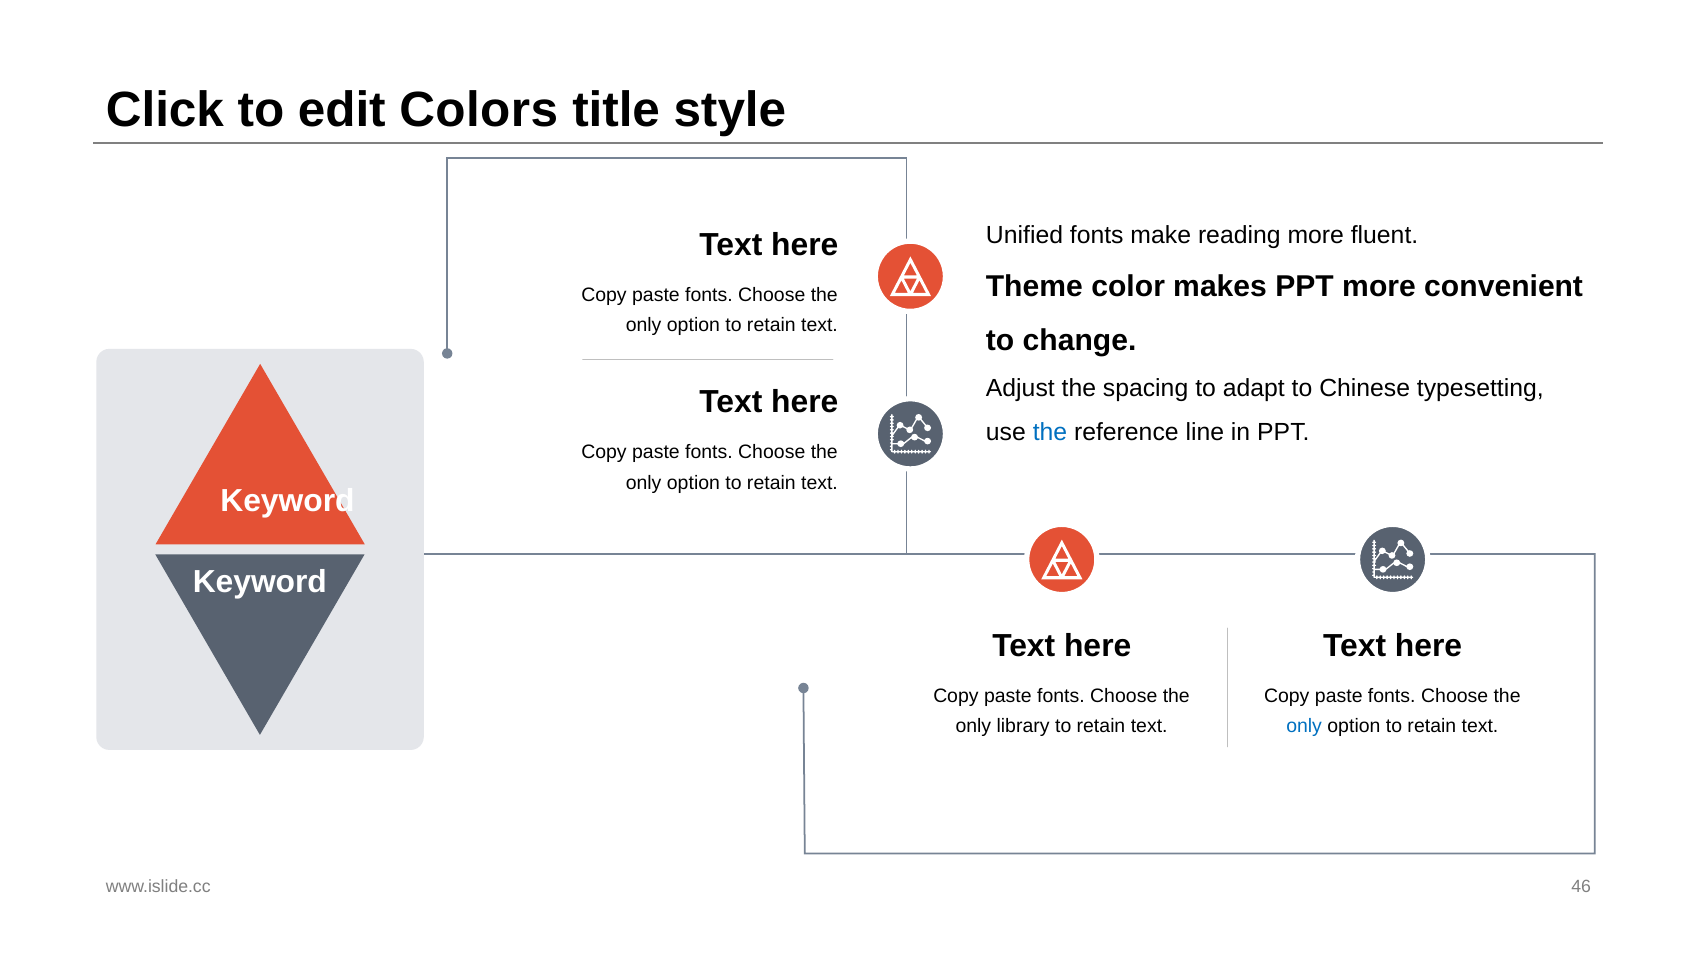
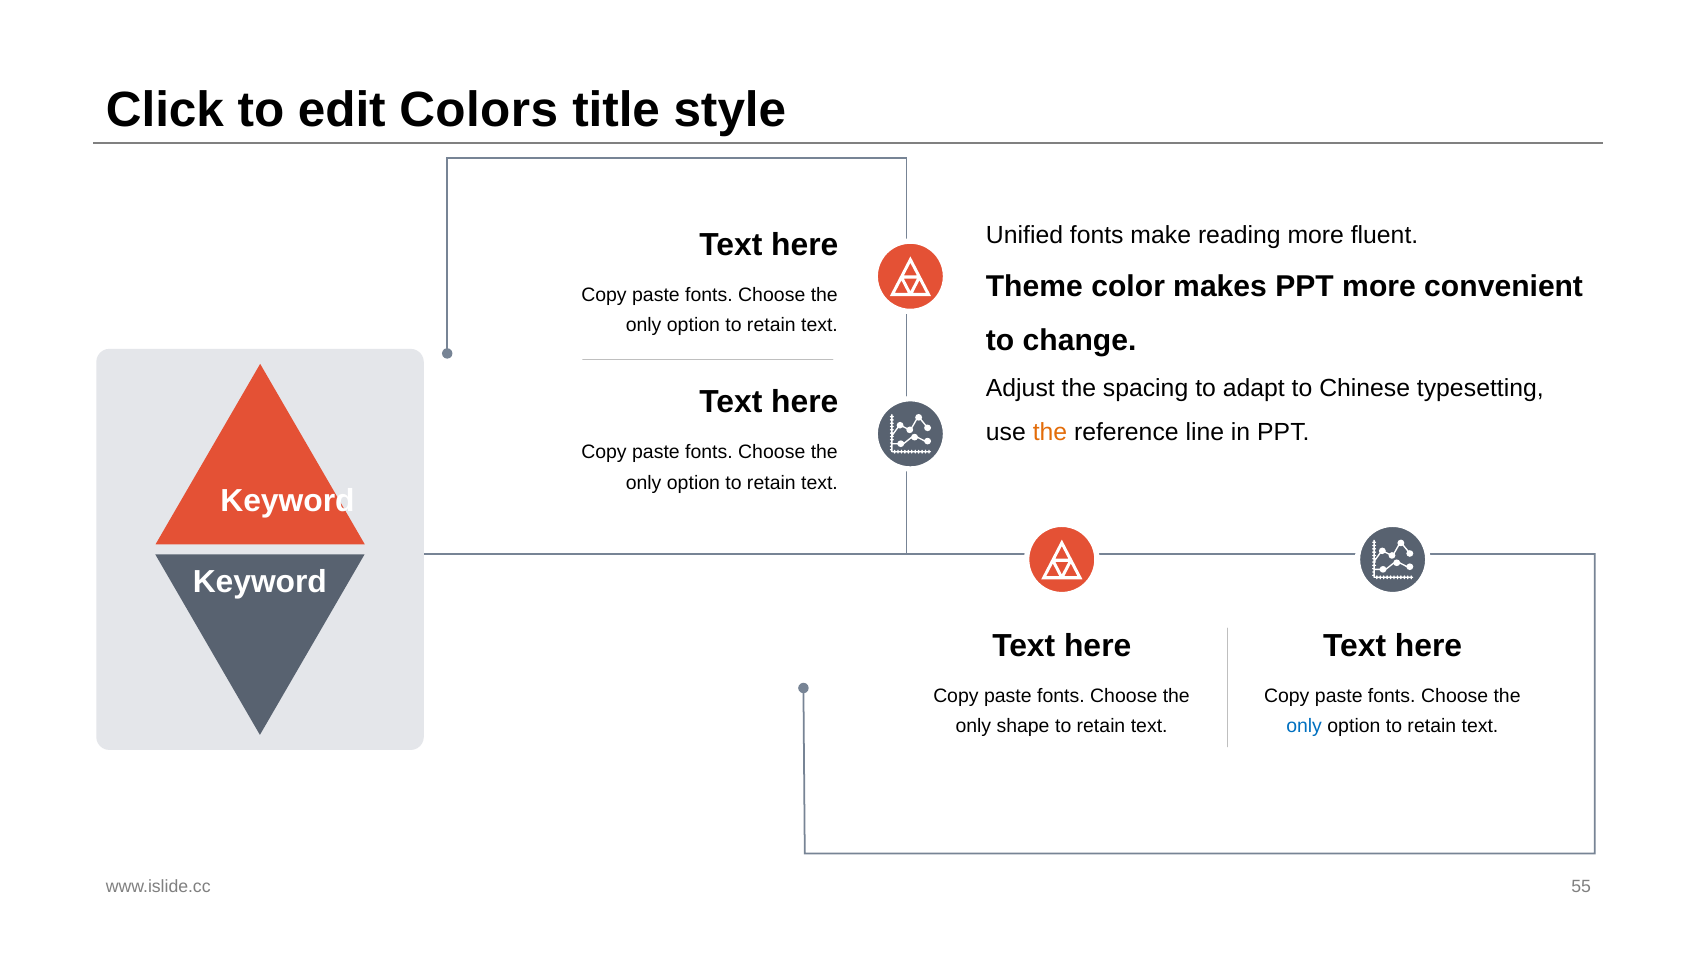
the at (1050, 432) colour: blue -> orange
library: library -> shape
46: 46 -> 55
